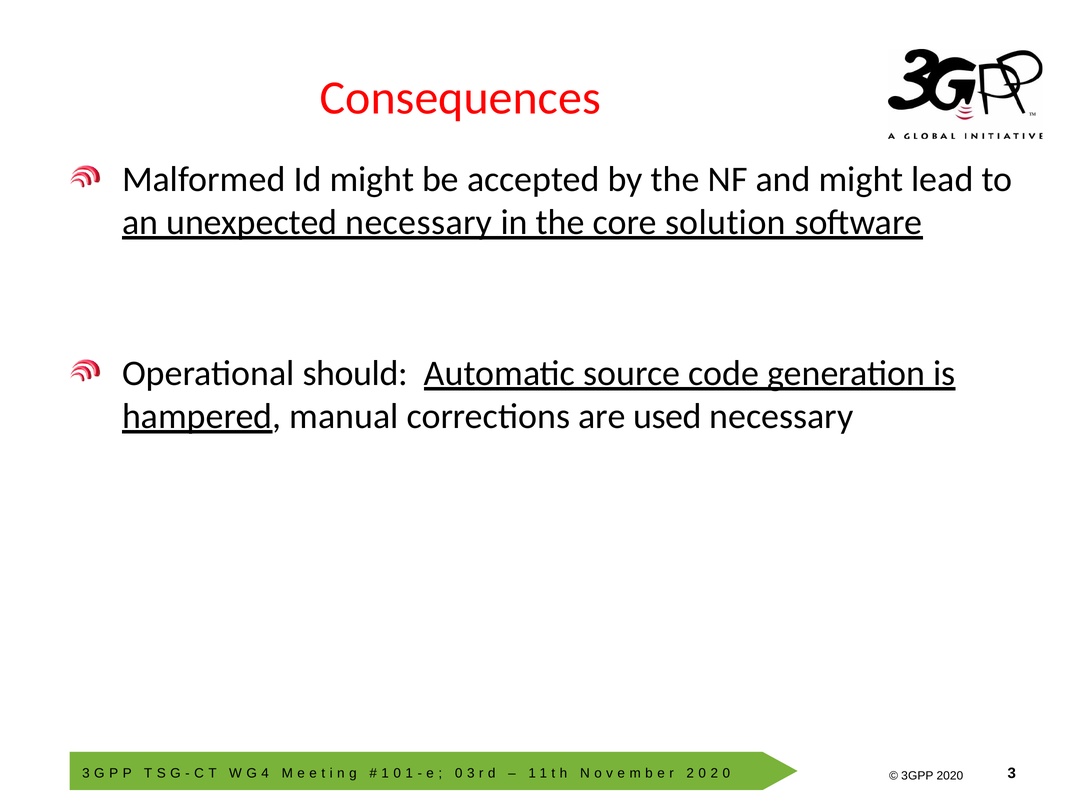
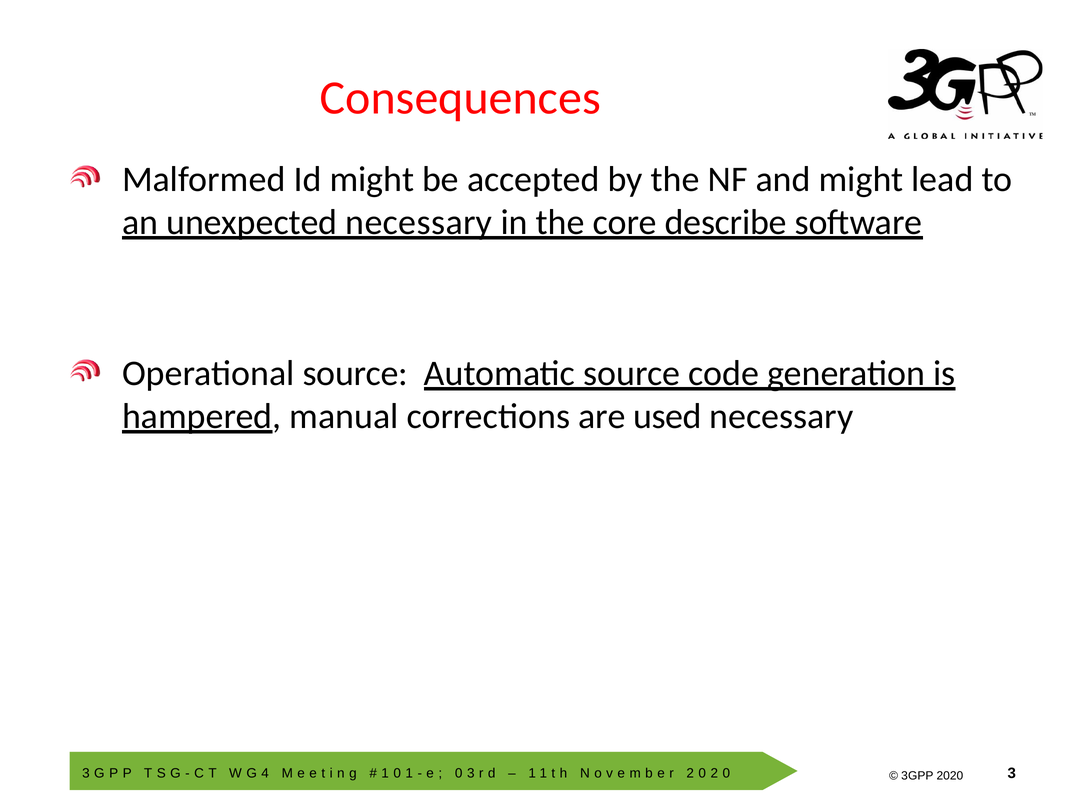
solution: solution -> describe
Operational should: should -> source
